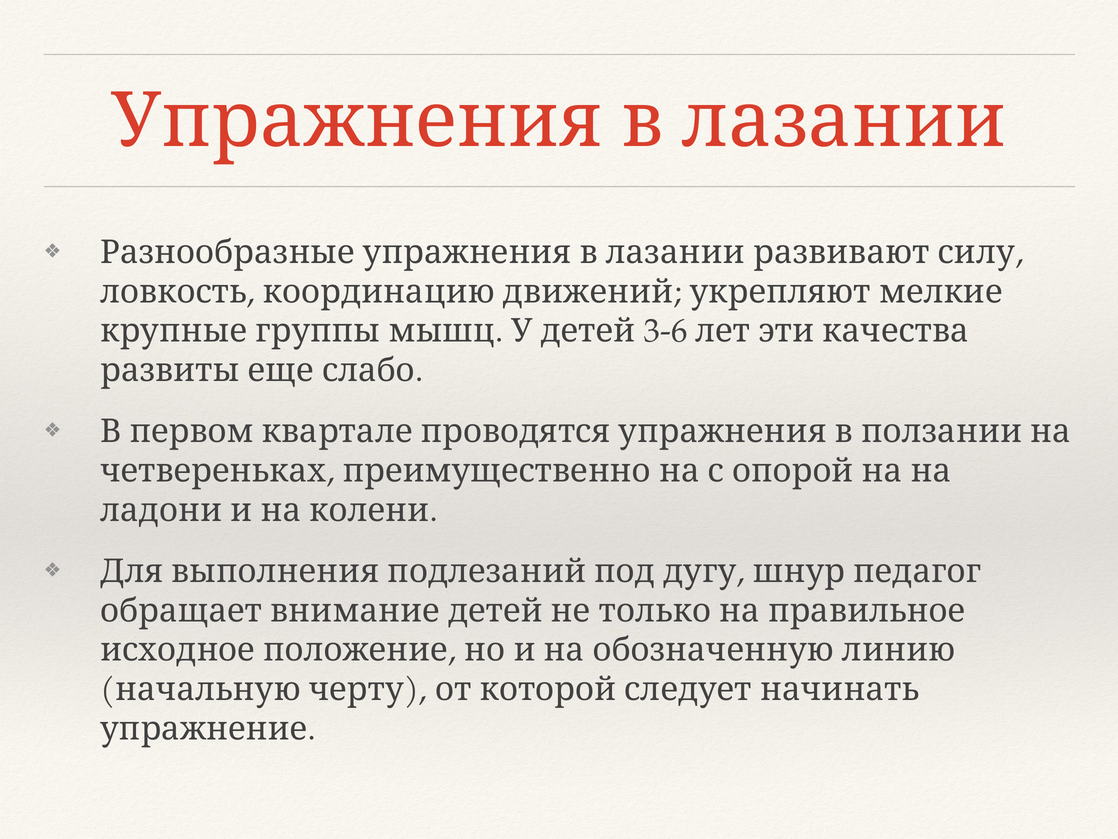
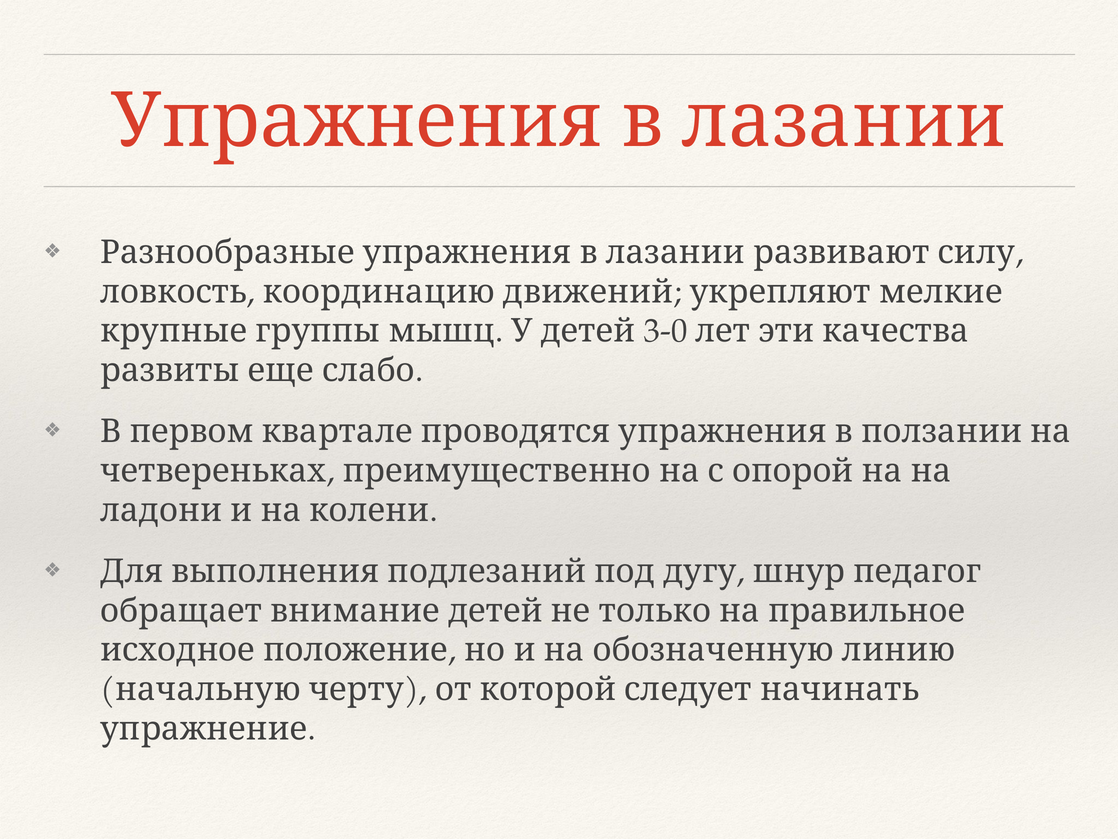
3-6: 3-6 -> 3-0
